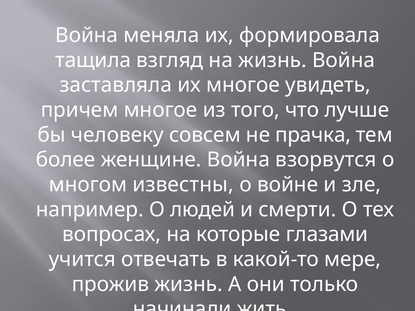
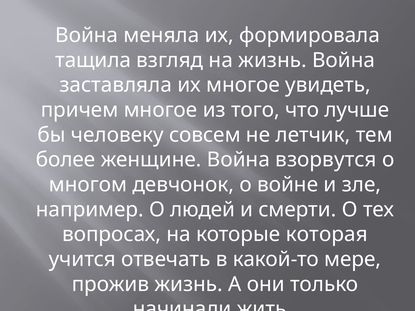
прачка: прачка -> летчик
известны: известны -> девчонок
глазами: глазами -> которая
